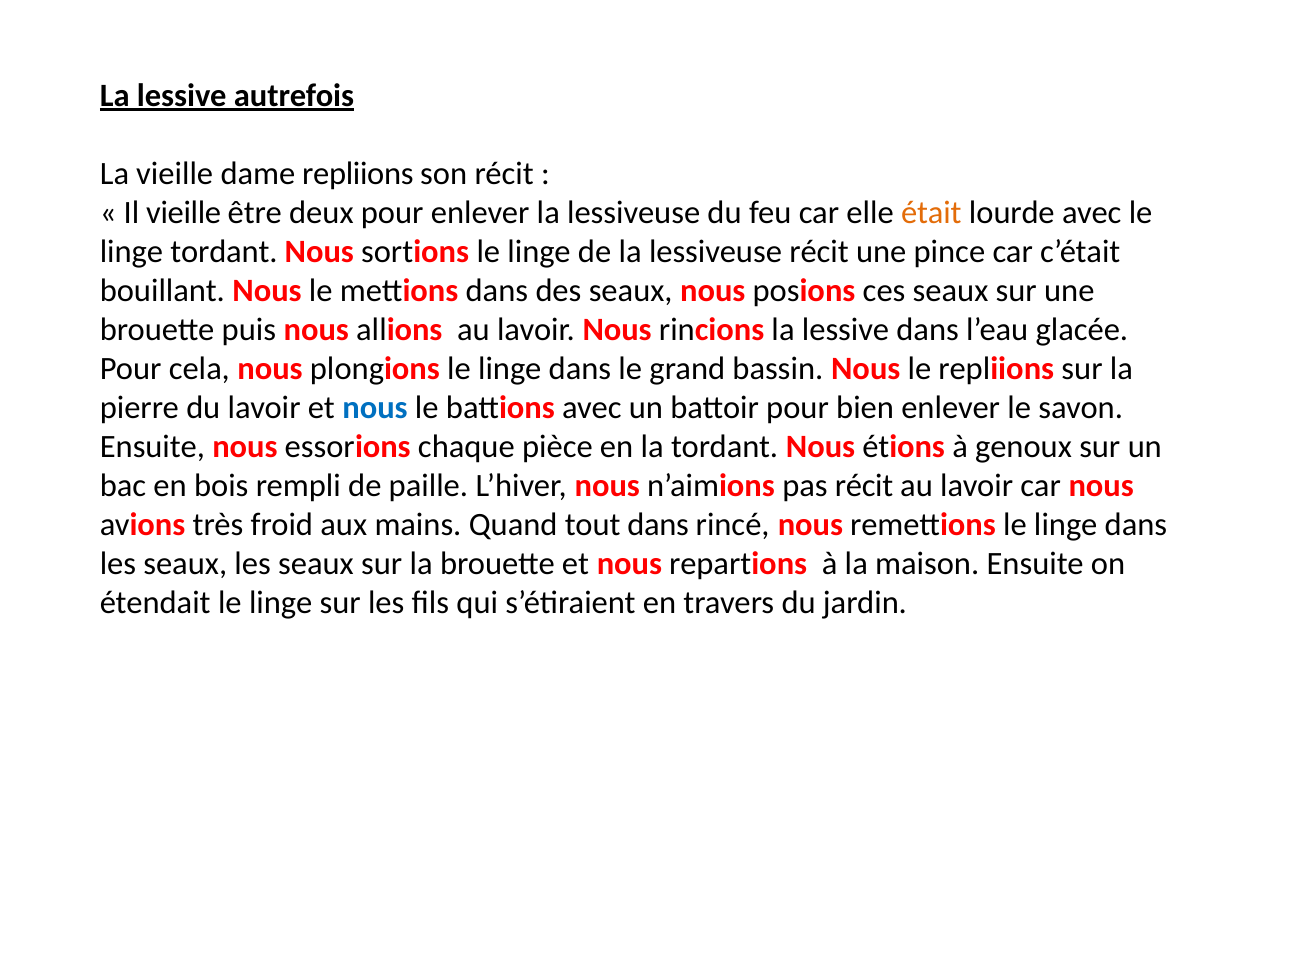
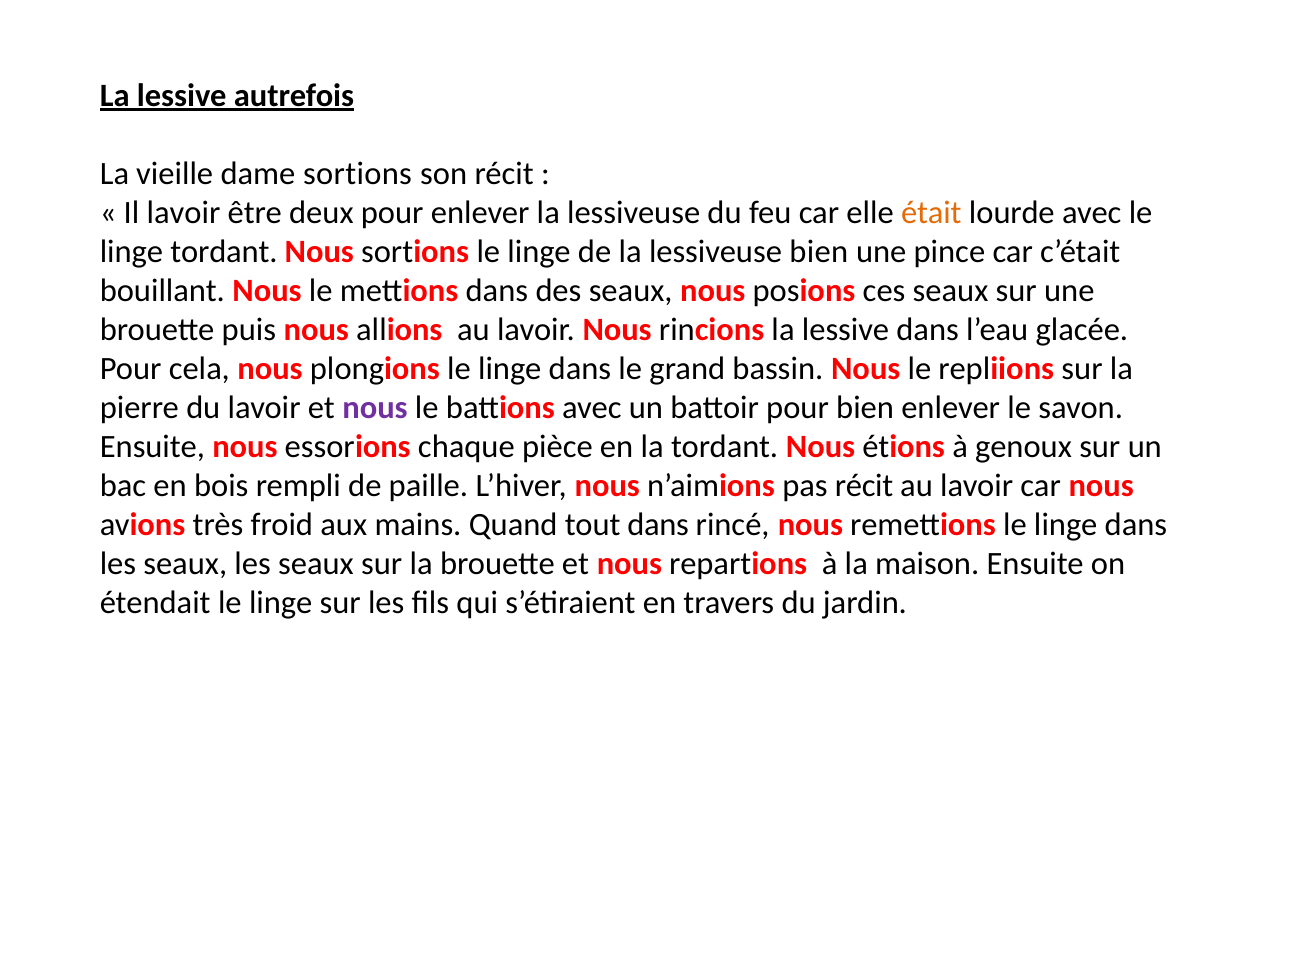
dame repliions: repliions -> sortions
Il vieille: vieille -> lavoir
lessiveuse récit: récit -> bien
nous at (375, 408) colour: blue -> purple
